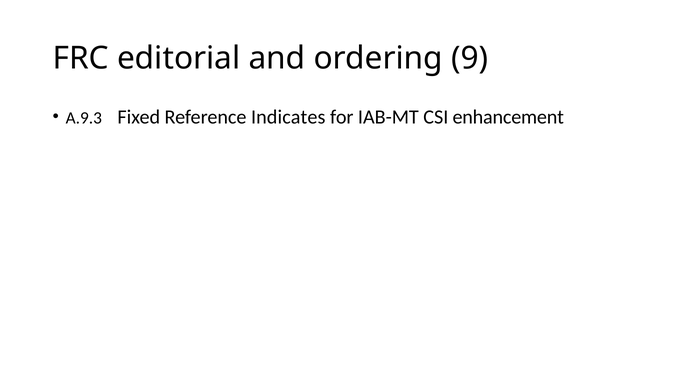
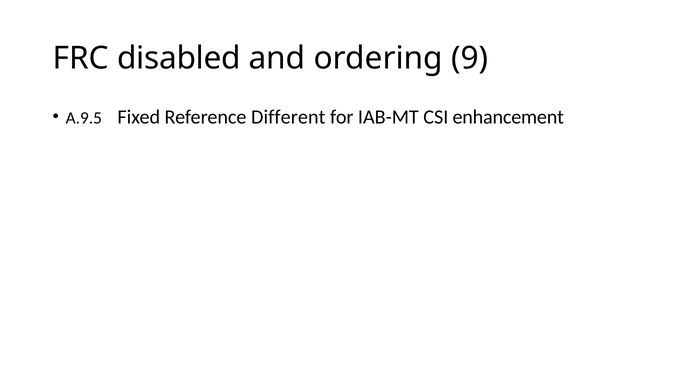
editorial: editorial -> disabled
A.9.3: A.9.3 -> A.9.5
Indicates: Indicates -> Different
